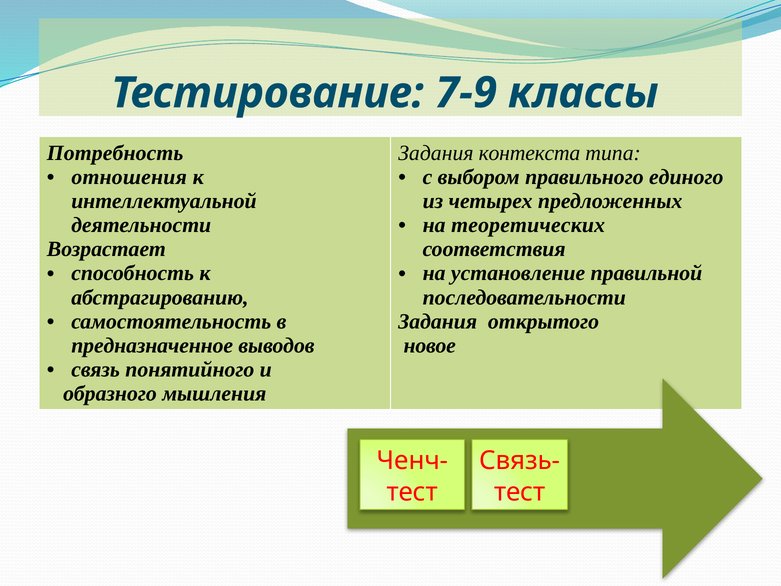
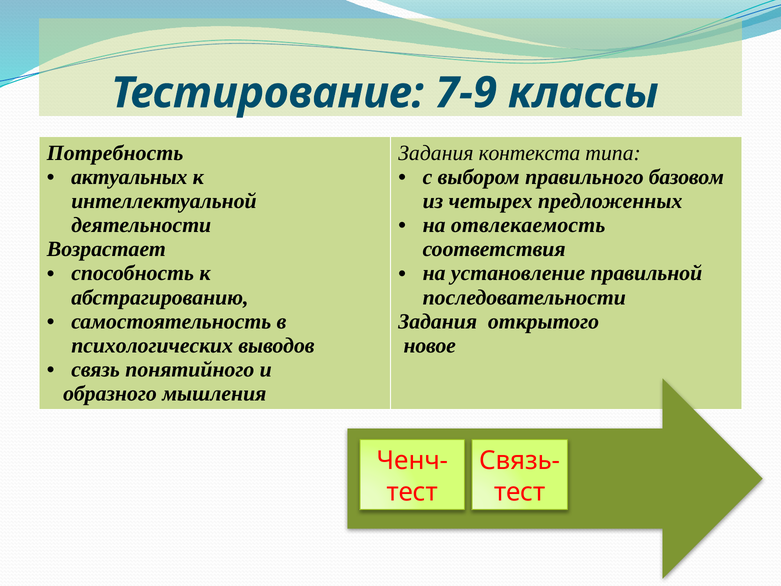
отношения: отношения -> актуальных
единого: единого -> базовом
теоретических: теоретических -> отвлекаемость
предназначенное: предназначенное -> психологических
